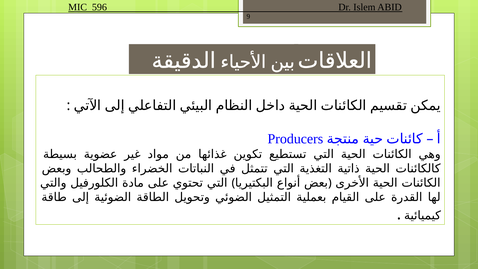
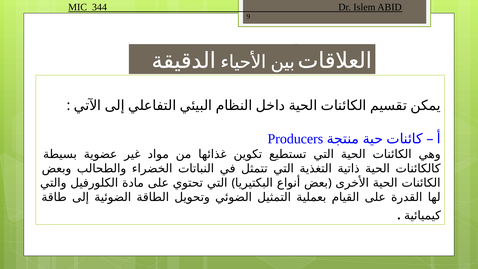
596: 596 -> 344
